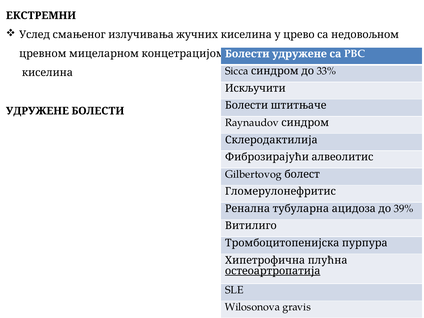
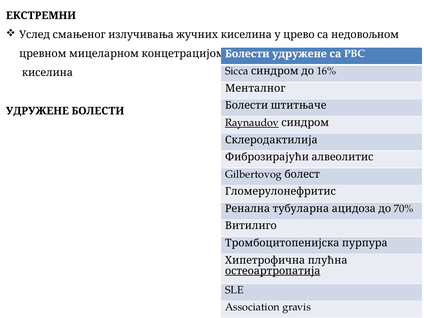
33%: 33% -> 16%
Искључити: Искључити -> Менталног
Raynaudov underline: none -> present
39%: 39% -> 70%
Wilosonova: Wilosonova -> Association
